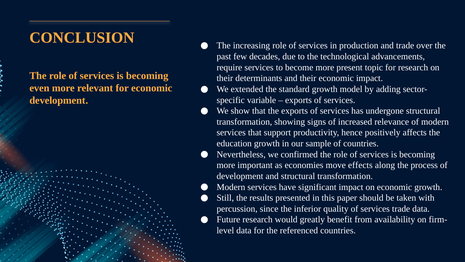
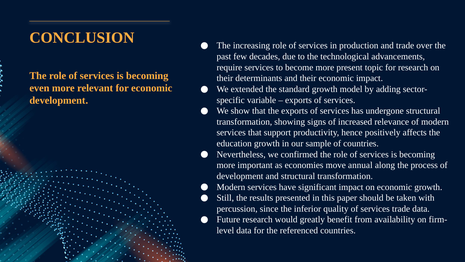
effects: effects -> annual
